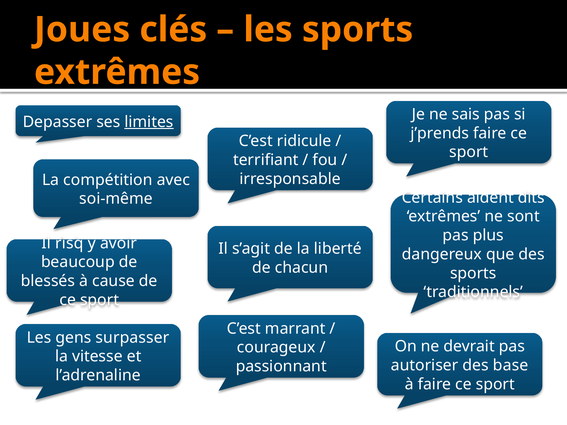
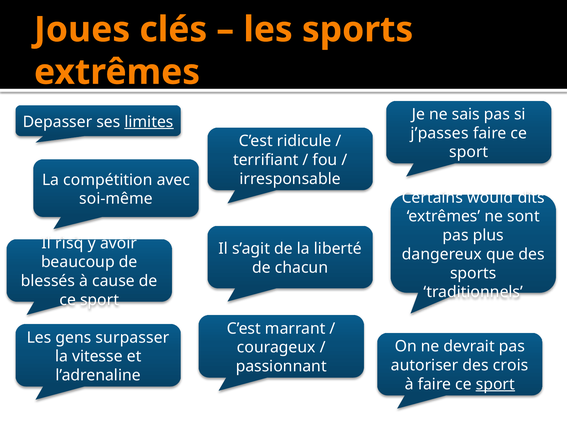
j’prends: j’prends -> j’passes
aident: aident -> would
base: base -> crois
sport at (495, 384) underline: none -> present
